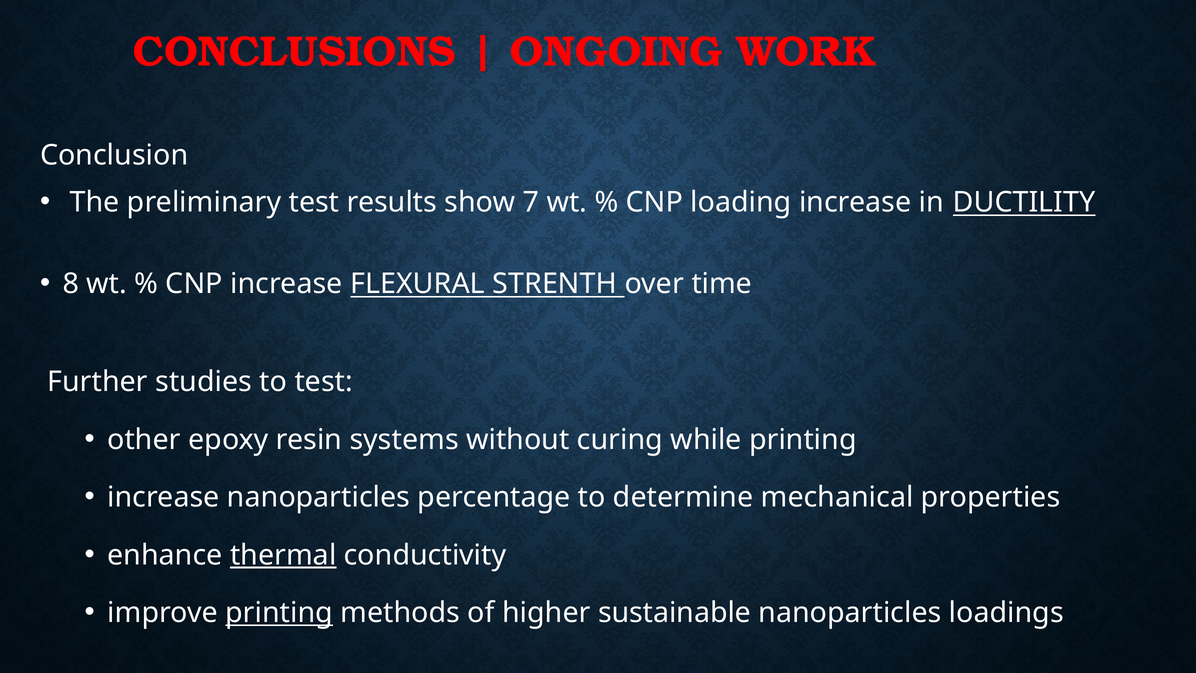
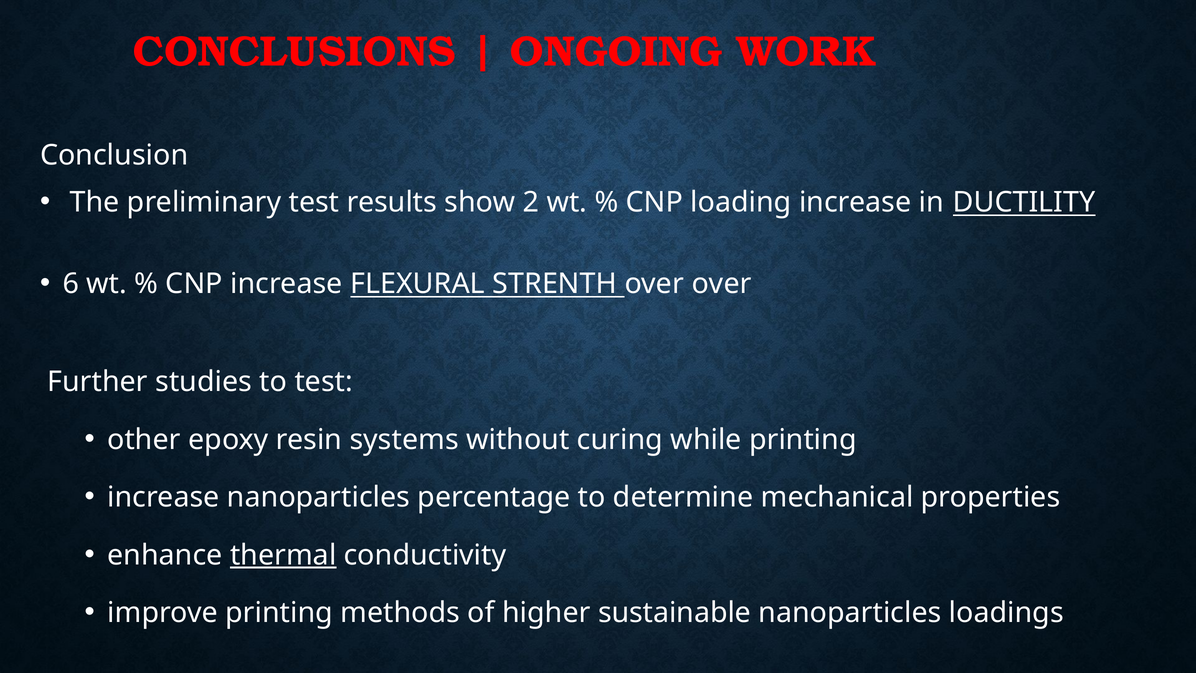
7: 7 -> 2
8: 8 -> 6
over time: time -> over
printing at (279, 613) underline: present -> none
